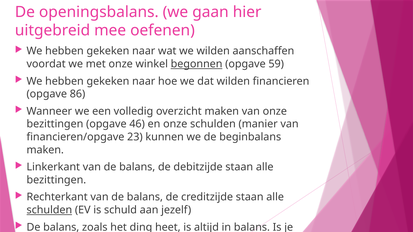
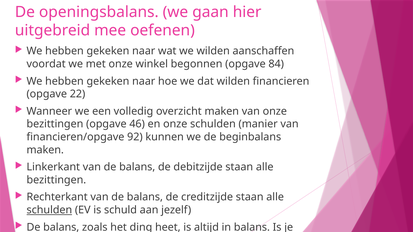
begonnen underline: present -> none
59: 59 -> 84
86: 86 -> 22
23: 23 -> 92
